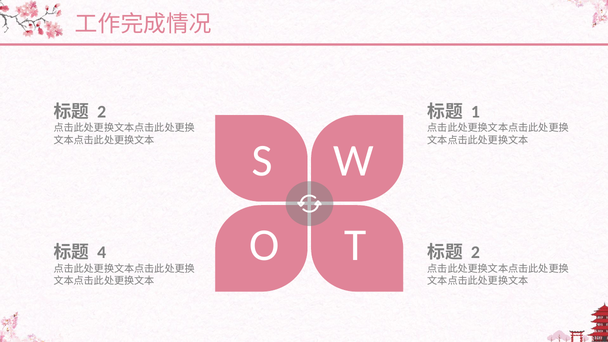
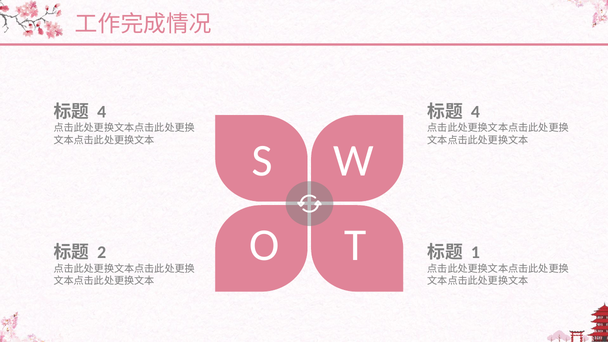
2 at (102, 112): 2 -> 4
1 at (475, 112): 1 -> 4
4: 4 -> 2
2 at (475, 253): 2 -> 1
